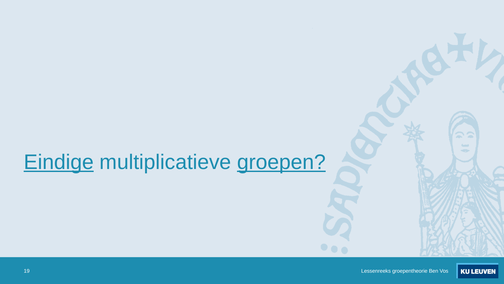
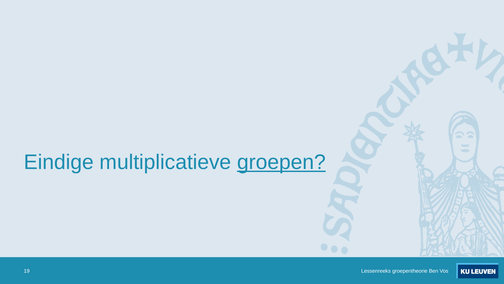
Eindige underline: present -> none
